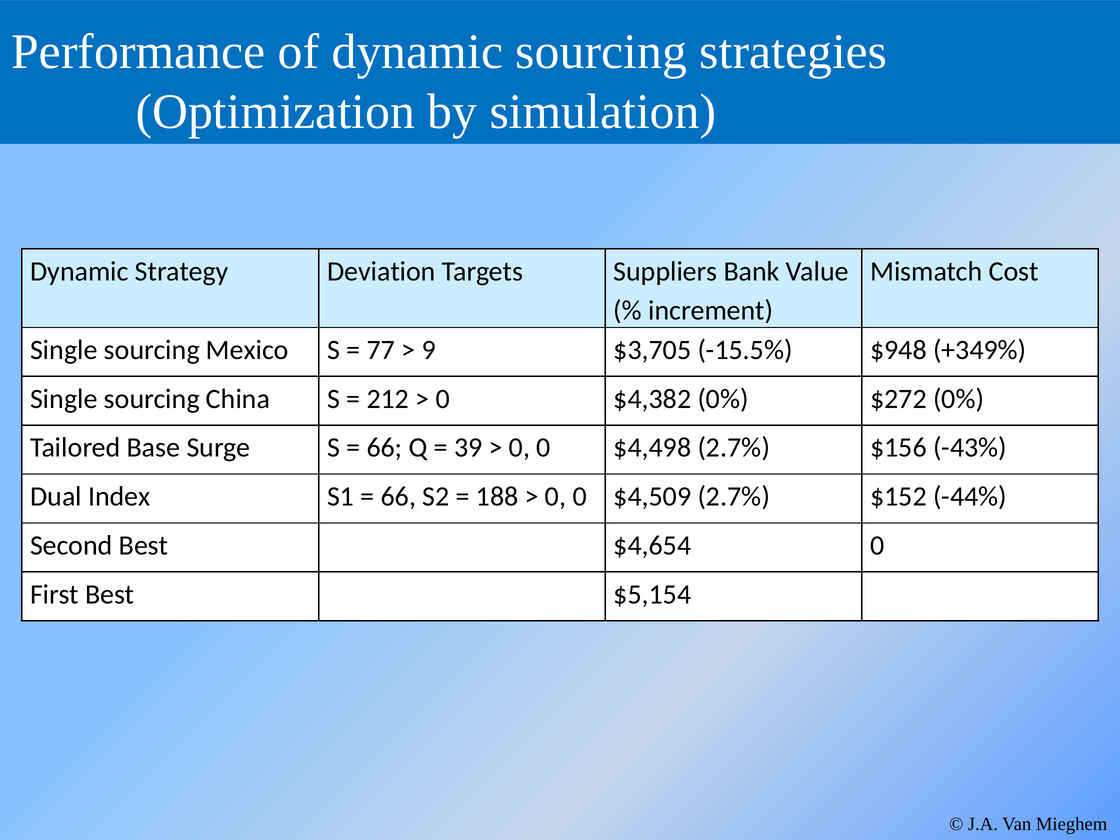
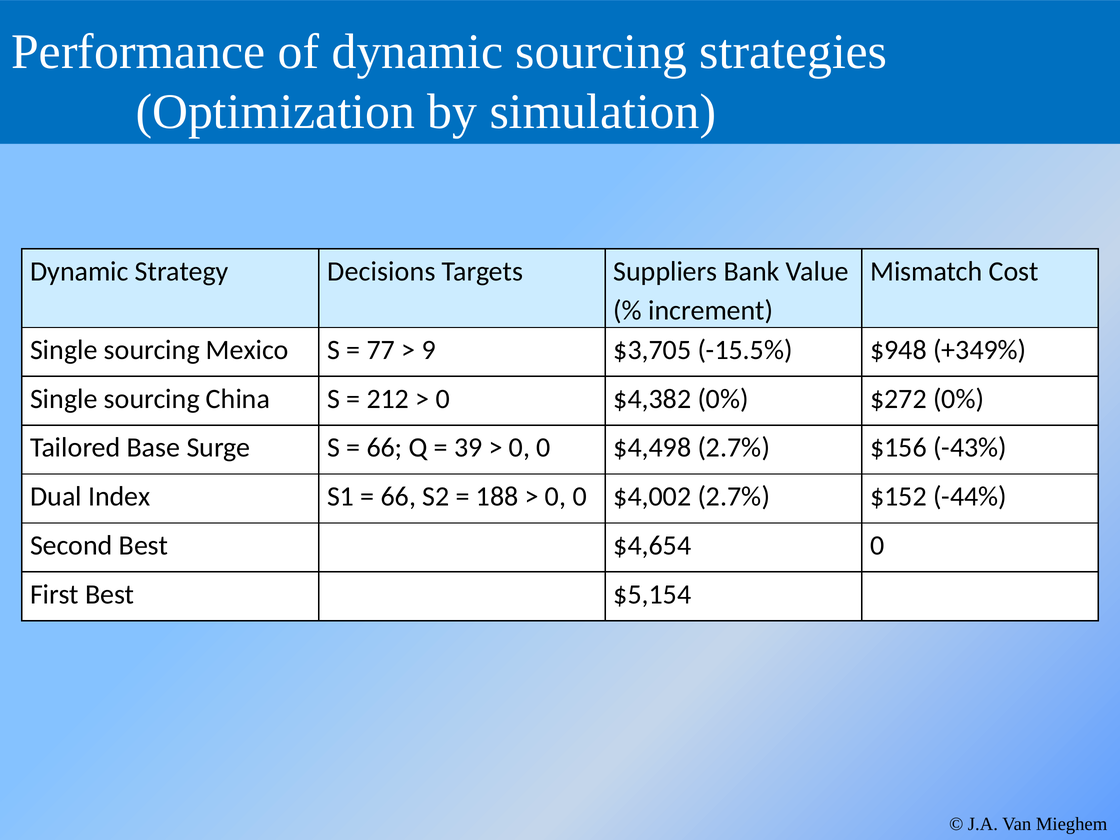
Deviation: Deviation -> Decisions
$4,509: $4,509 -> $4,002
